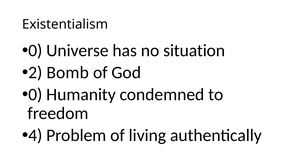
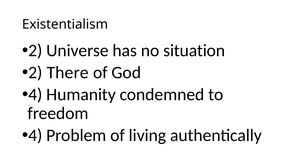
0 at (35, 51): 0 -> 2
Bomb: Bomb -> There
0 at (35, 95): 0 -> 4
